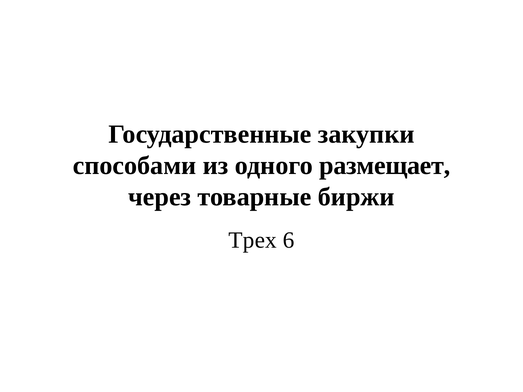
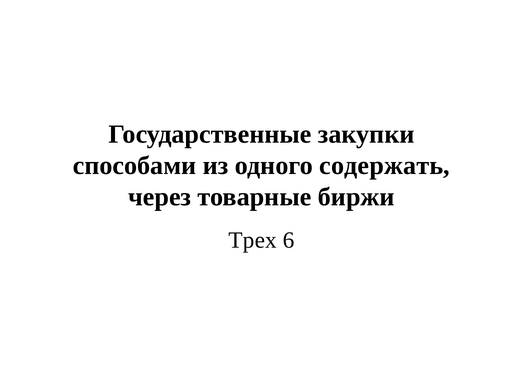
размещает: размещает -> содержать
